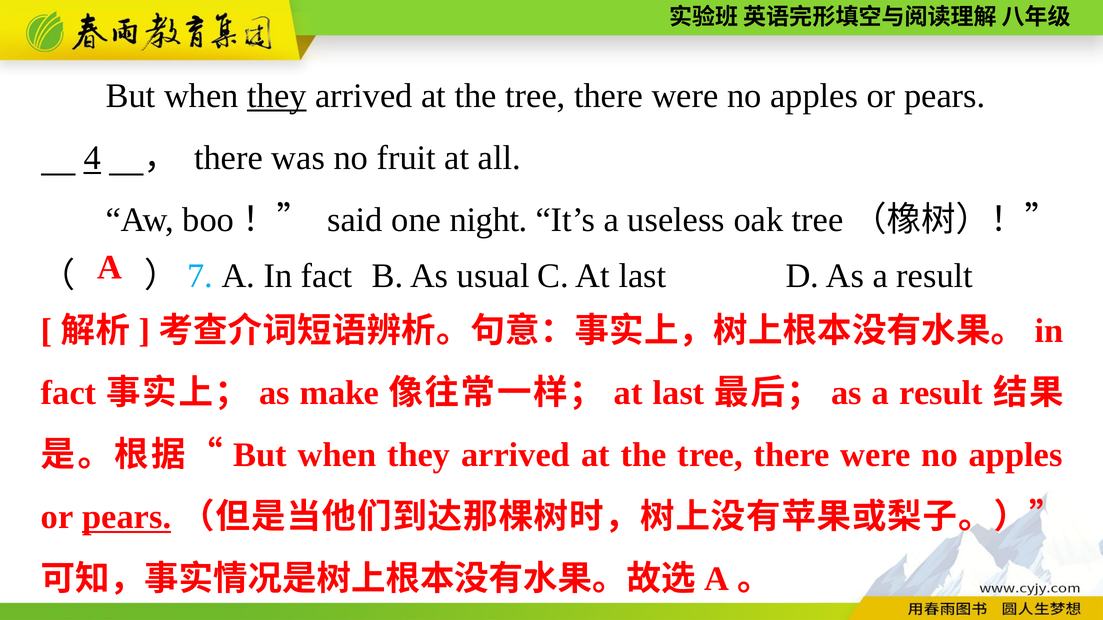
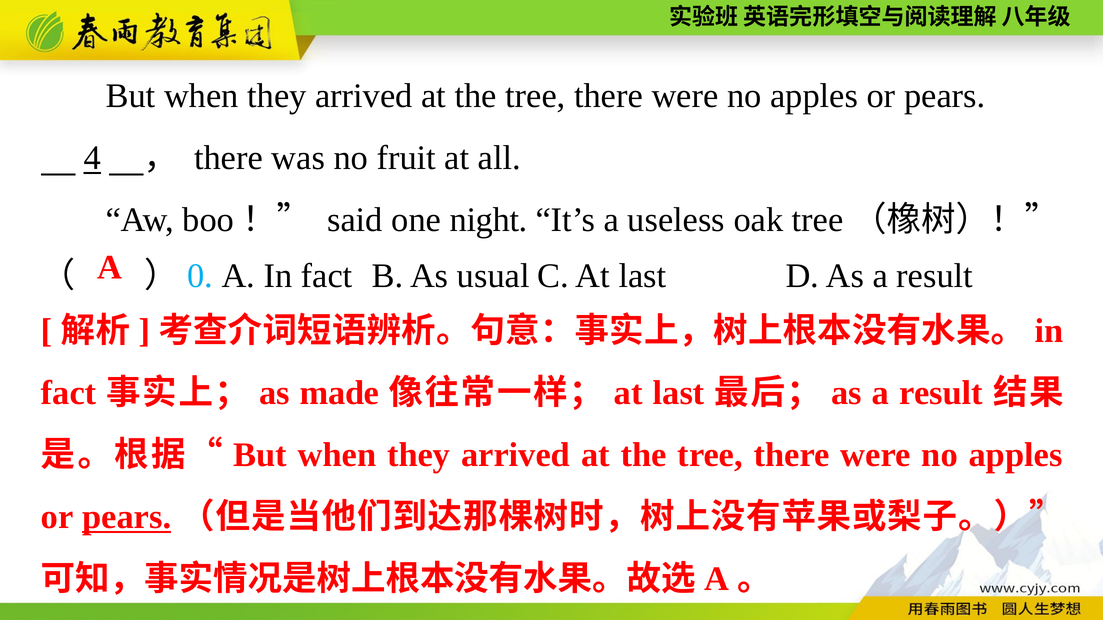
they at (277, 96) underline: present -> none
7: 7 -> 0
make: make -> made
